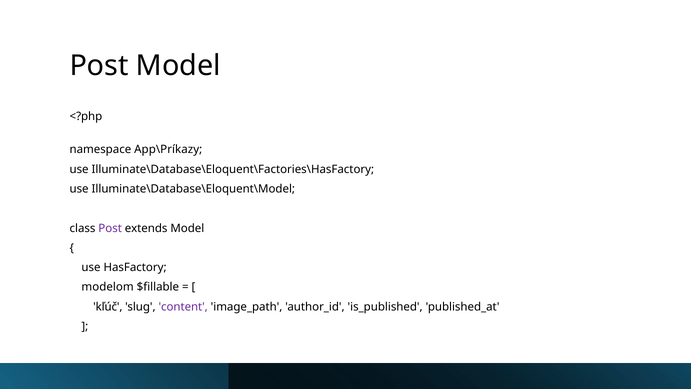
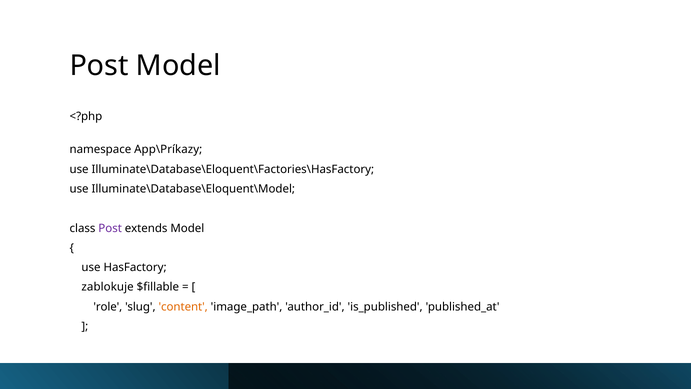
modelom: modelom -> zablokuje
kľúč: kľúč -> role
content colour: purple -> orange
